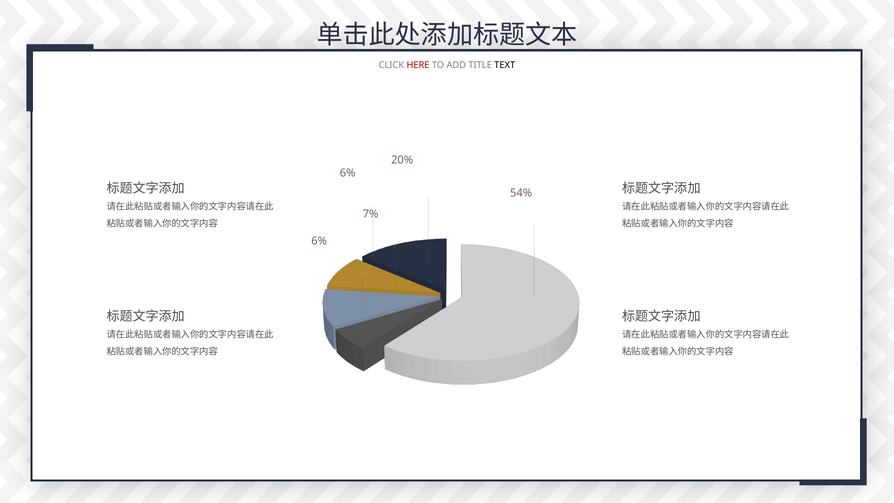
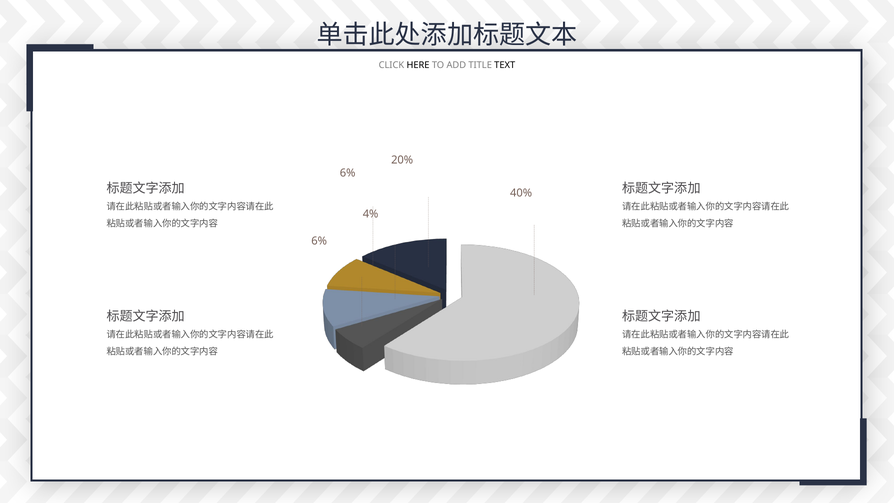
HERE colour: red -> black
54%: 54% -> 40%
7%: 7% -> 4%
